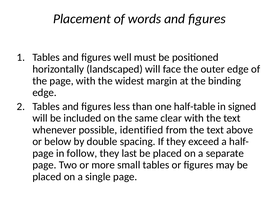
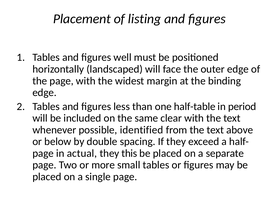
words: words -> listing
signed: signed -> period
follow: follow -> actual
last: last -> this
